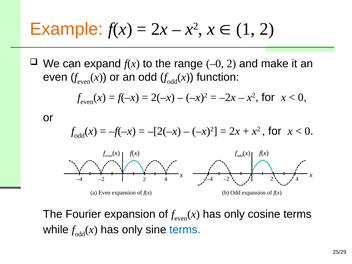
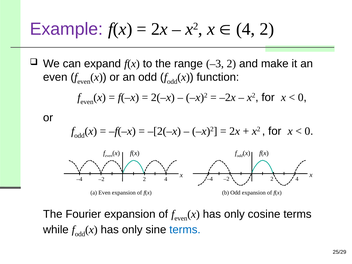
Example colour: orange -> purple
1 at (246, 29): 1 -> 4
–0: –0 -> –3
